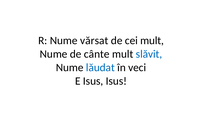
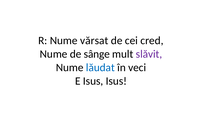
cei mult: mult -> cred
cânte: cânte -> sânge
slăvit colour: blue -> purple
